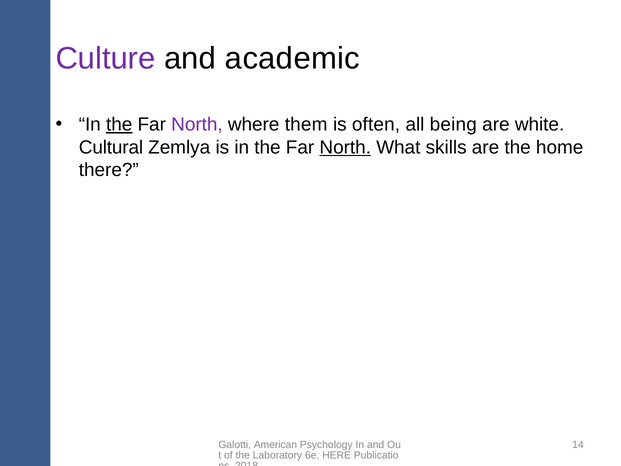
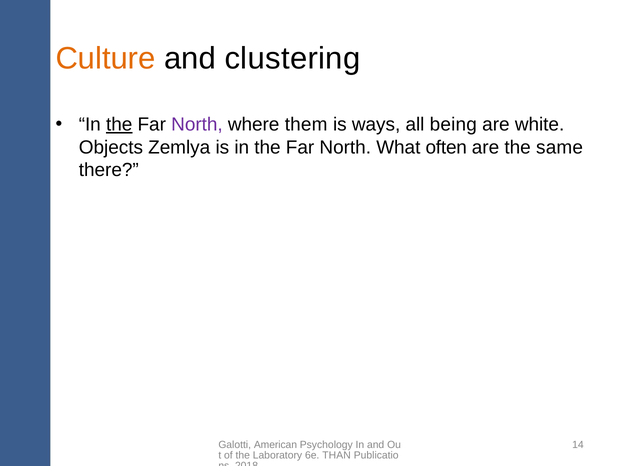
Culture colour: purple -> orange
academic: academic -> clustering
often: often -> ways
Cultural: Cultural -> Objects
North at (345, 147) underline: present -> none
skills: skills -> often
home: home -> same
HERE: HERE -> THAN
